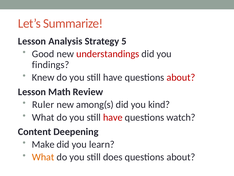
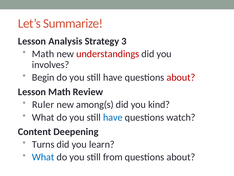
5: 5 -> 3
Good at (43, 54): Good -> Math
findings: findings -> involves
Knew: Knew -> Begin
have at (113, 117) colour: red -> blue
Make: Make -> Turns
What at (43, 157) colour: orange -> blue
does: does -> from
